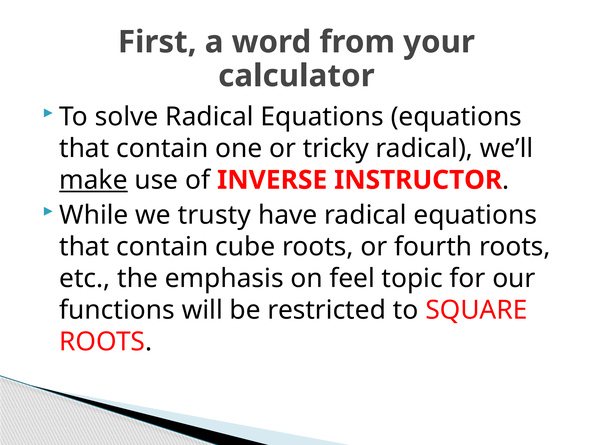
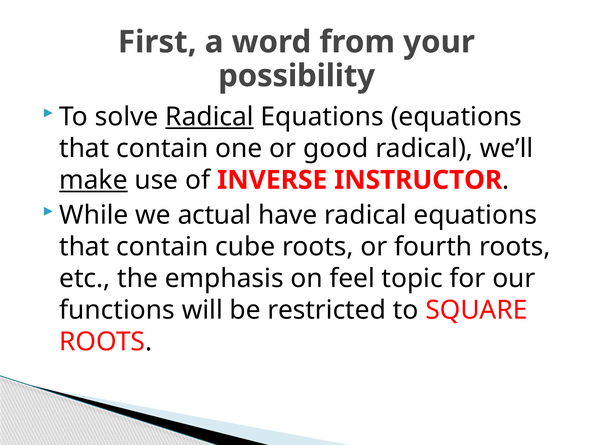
calculator: calculator -> possibility
Radical at (210, 117) underline: none -> present
tricky: tricky -> good
trusty: trusty -> actual
